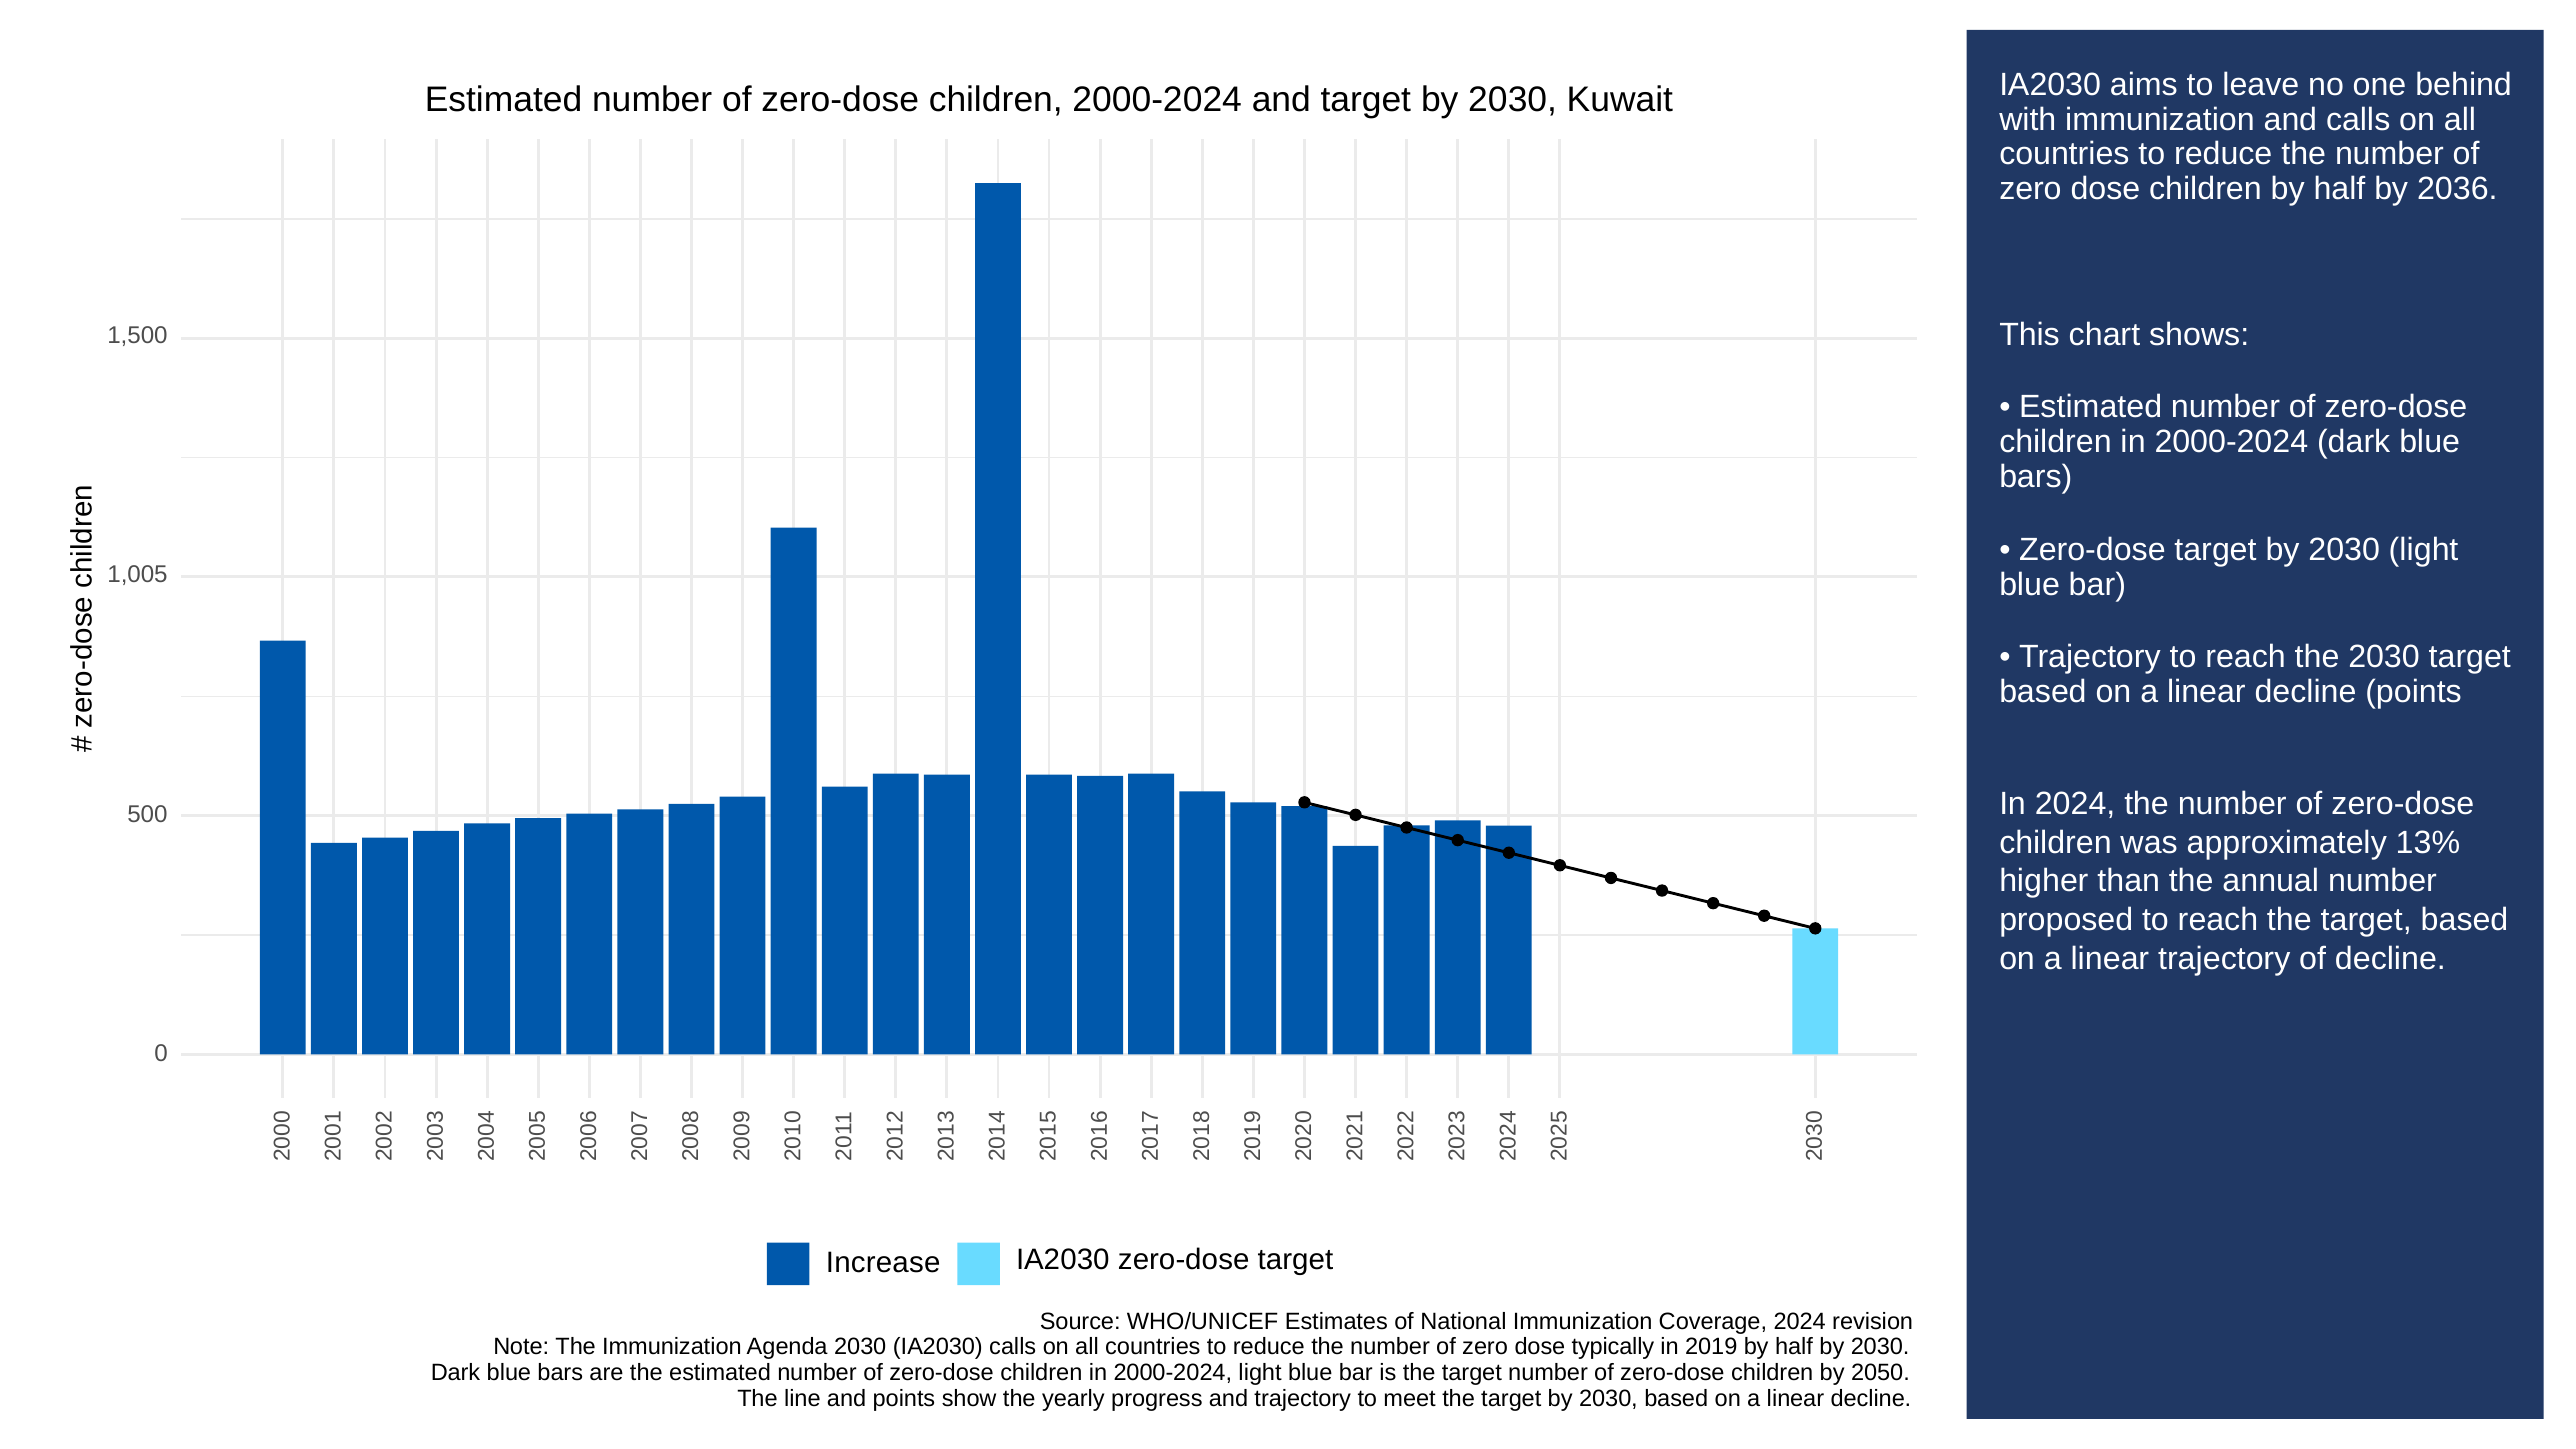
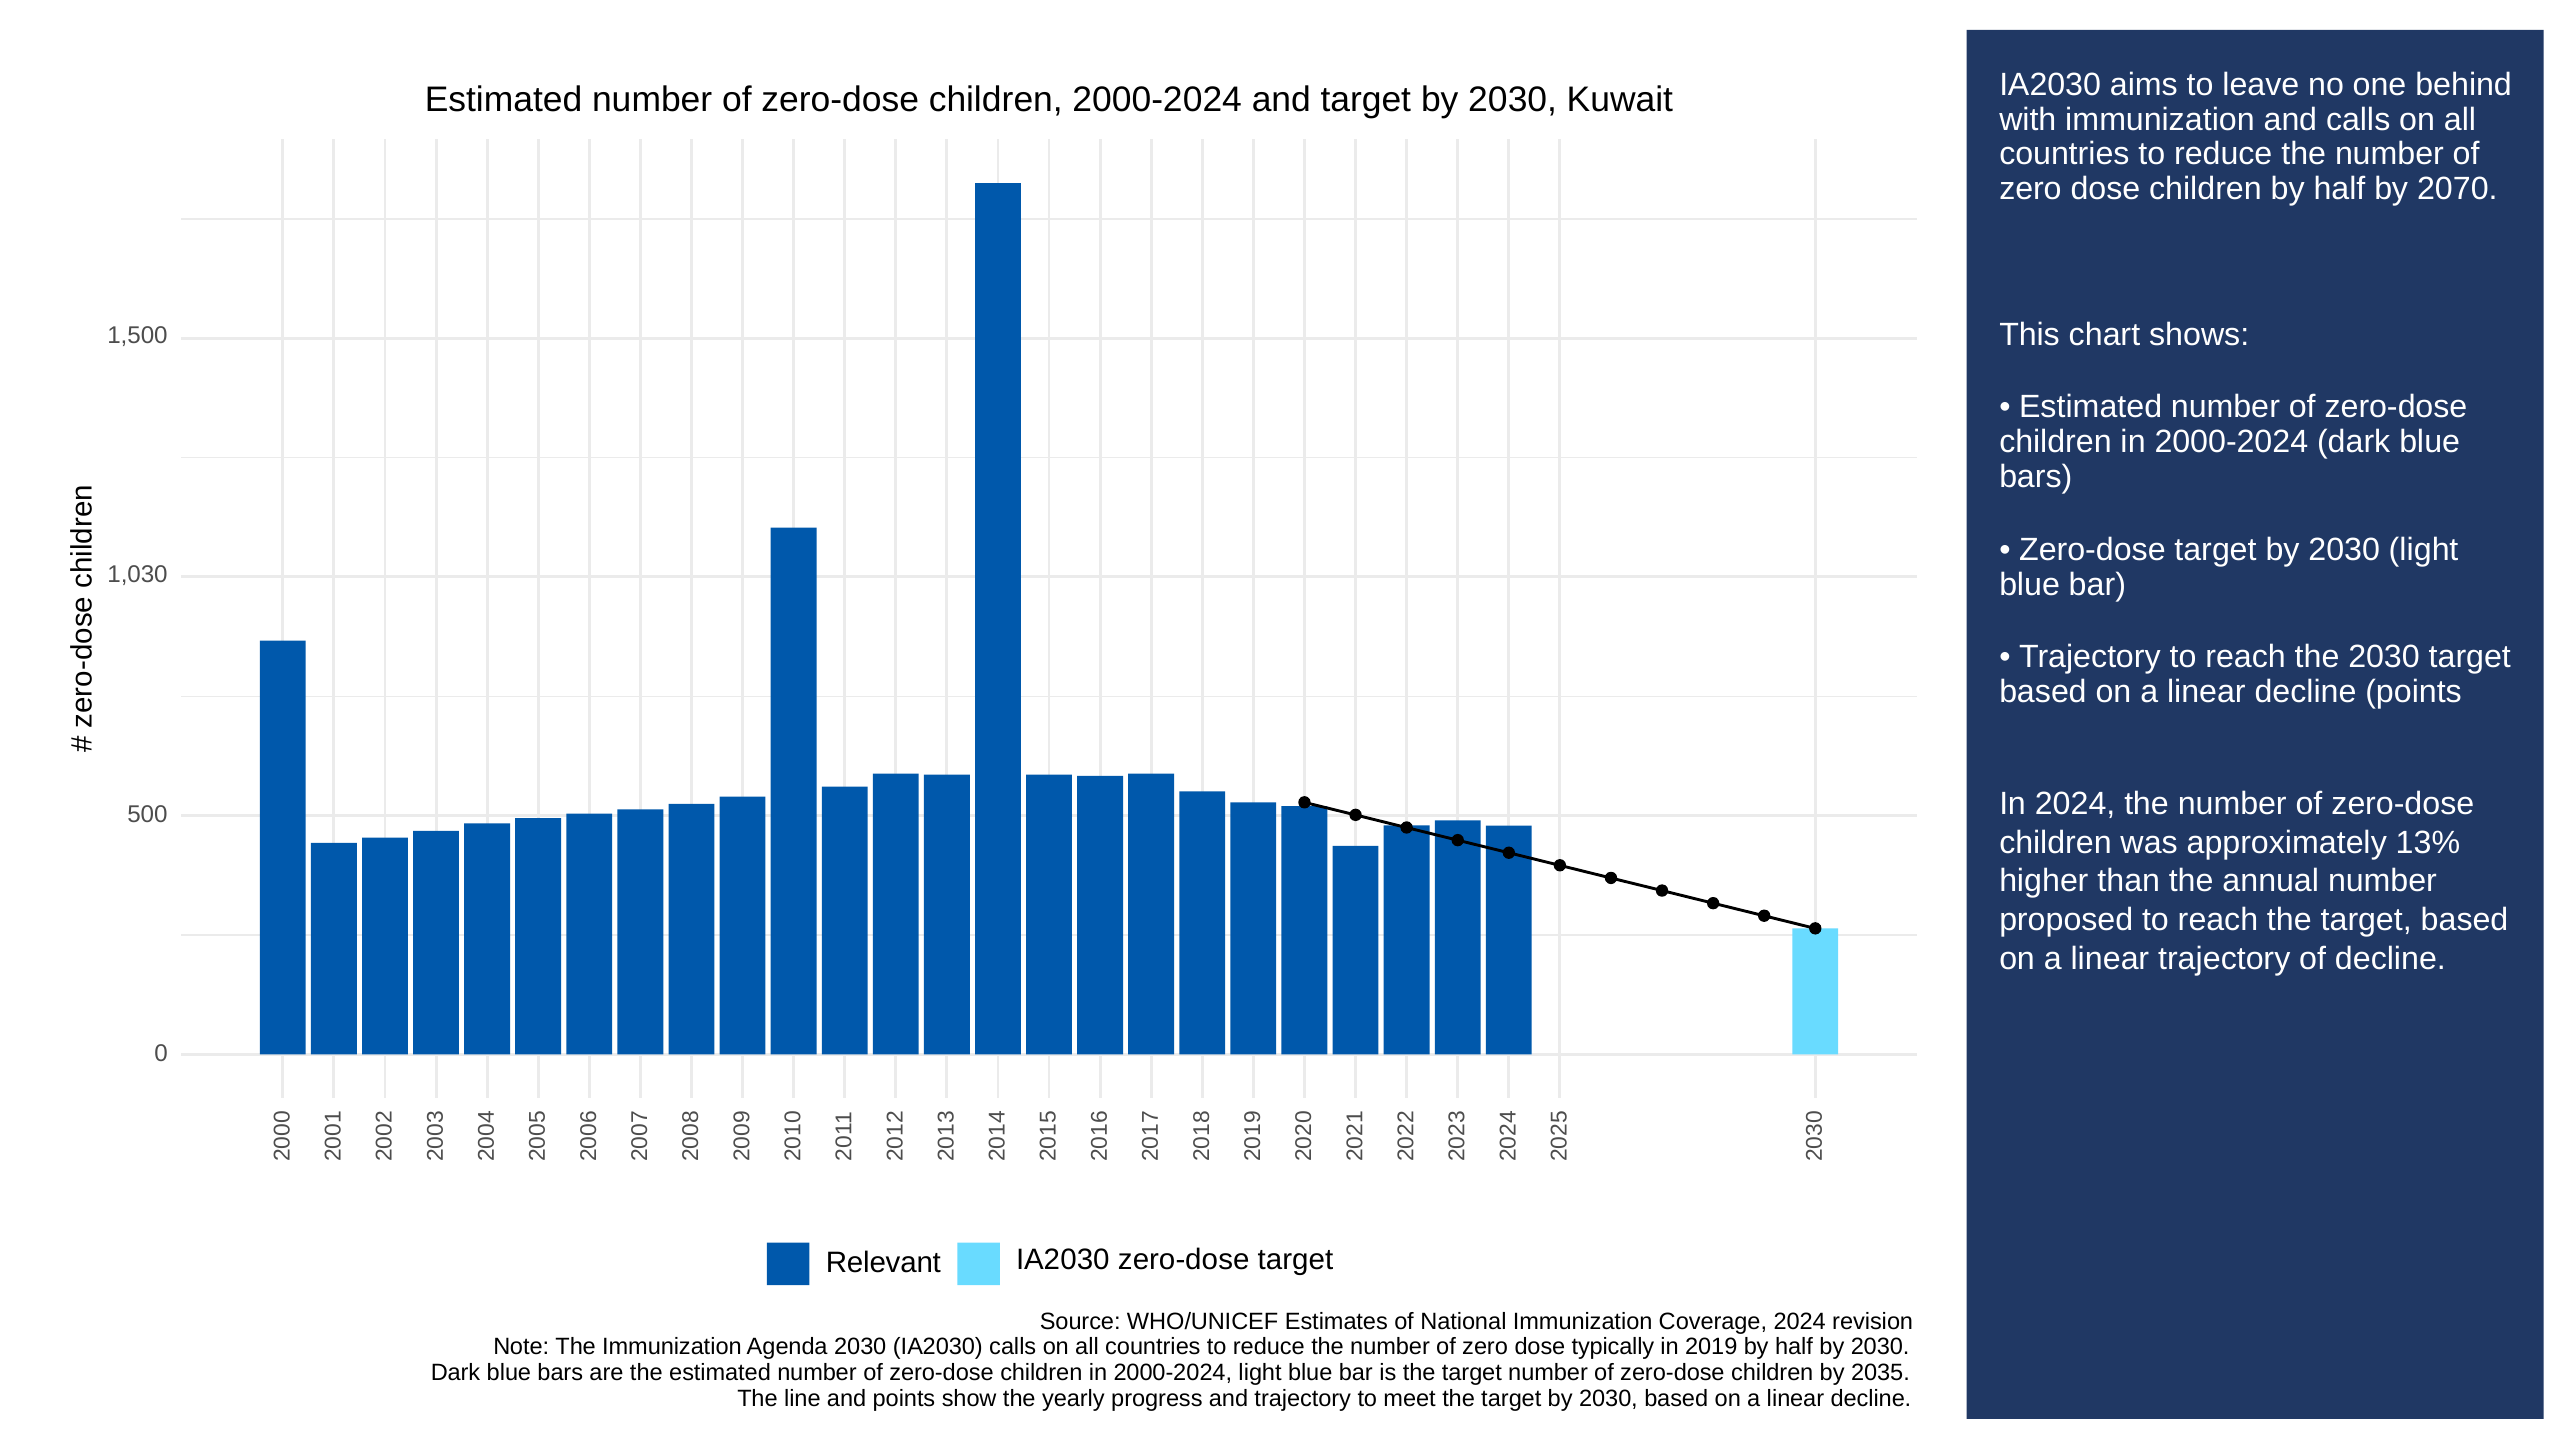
2036: 2036 -> 2070
1,005: 1,005 -> 1,030
Increase: Increase -> Relevant
2050: 2050 -> 2035
